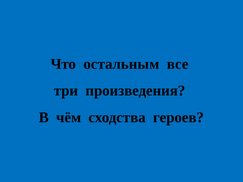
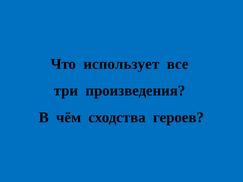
остальным: остальным -> использует
